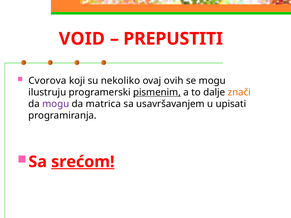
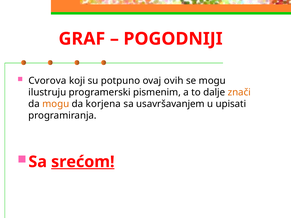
VOID: VOID -> GRAF
PREPUSTITI: PREPUSTITI -> POGODNIJI
nekoliko: nekoliko -> potpuno
pismenim underline: present -> none
mogu at (56, 104) colour: purple -> orange
matrica: matrica -> korjena
